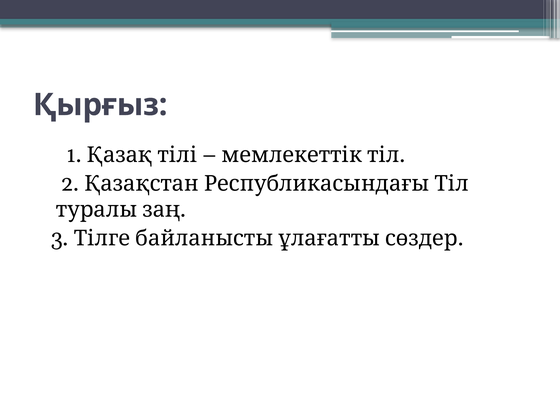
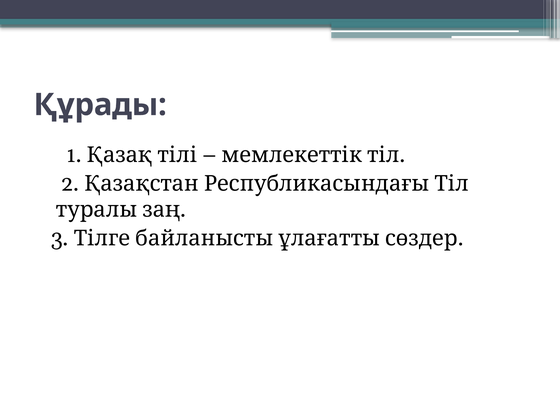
Қырғыз: Қырғыз -> Құрады
